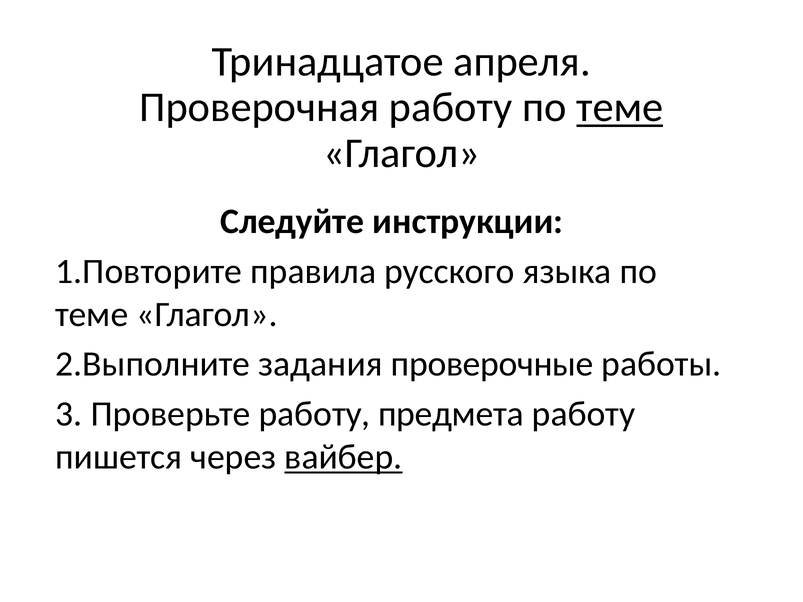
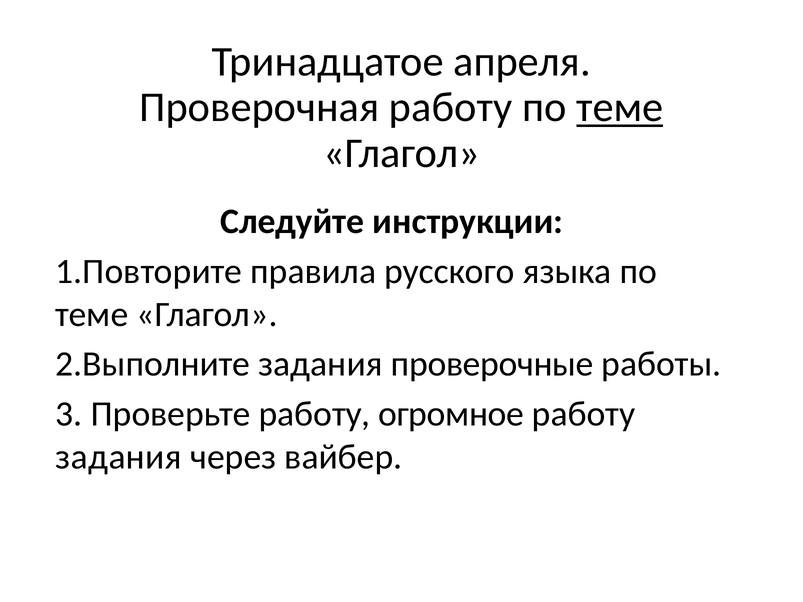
предмета: предмета -> огромное
пишется at (119, 457): пишется -> задания
вайбер underline: present -> none
